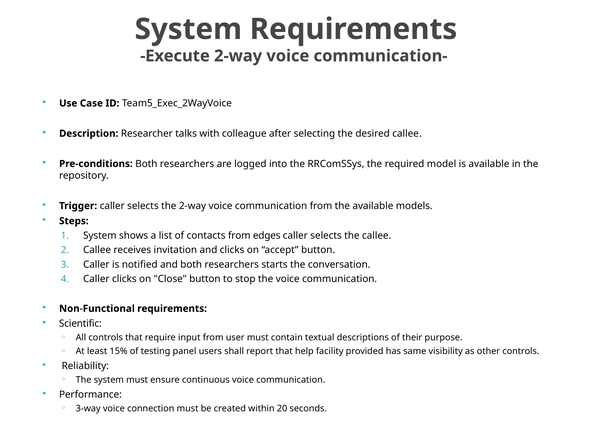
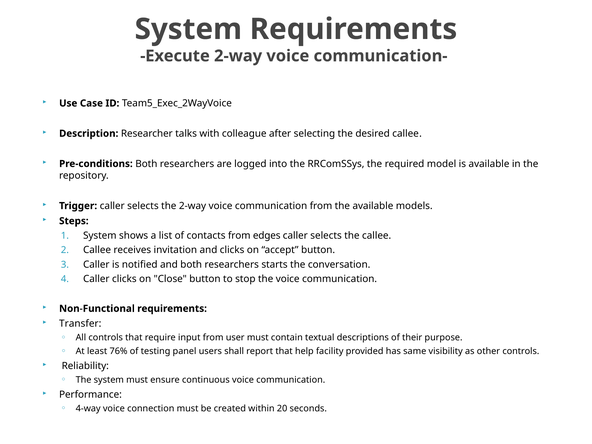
Scientific: Scientific -> Transfer
15%: 15% -> 76%
3-way: 3-way -> 4-way
